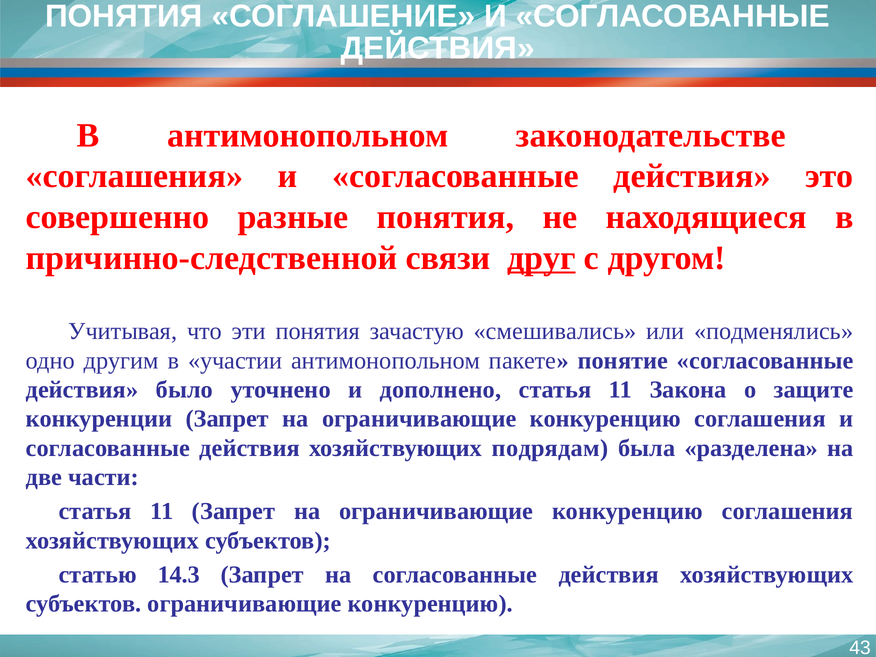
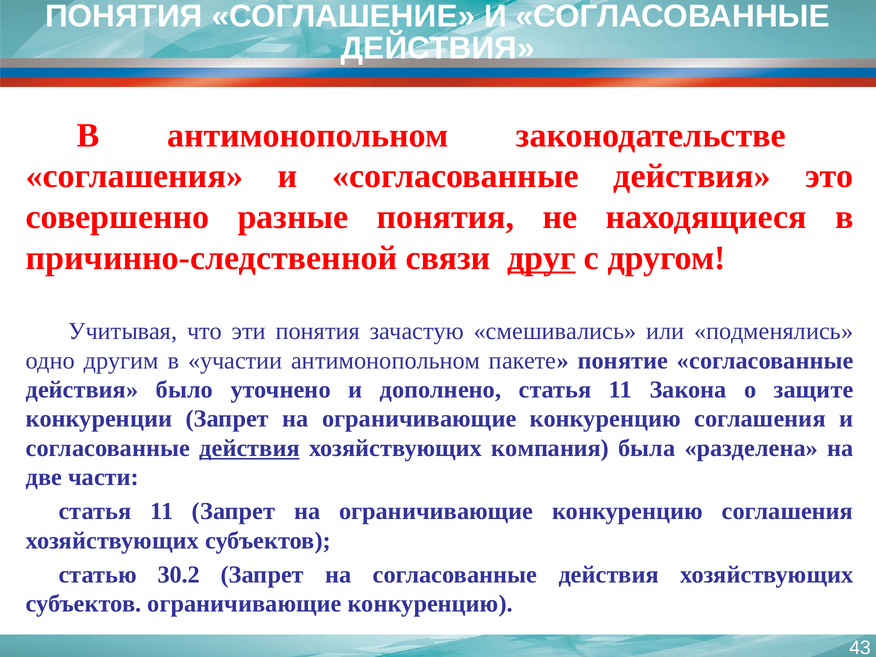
действия at (250, 448) underline: none -> present
подрядам: подрядам -> компания
14.3: 14.3 -> 30.2
